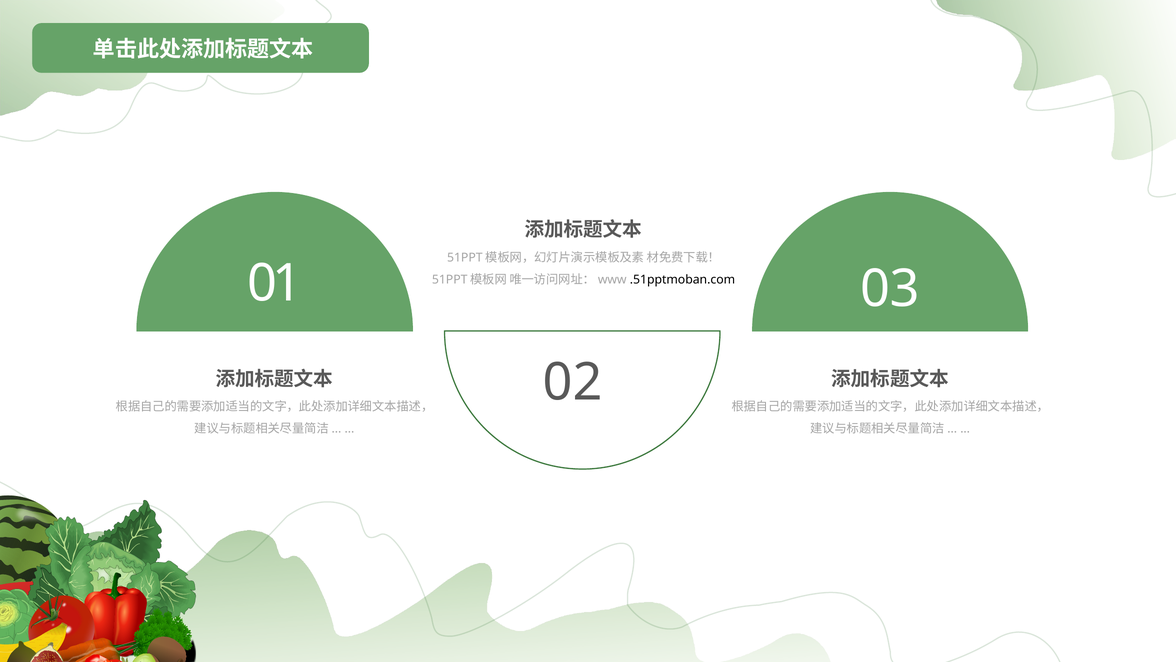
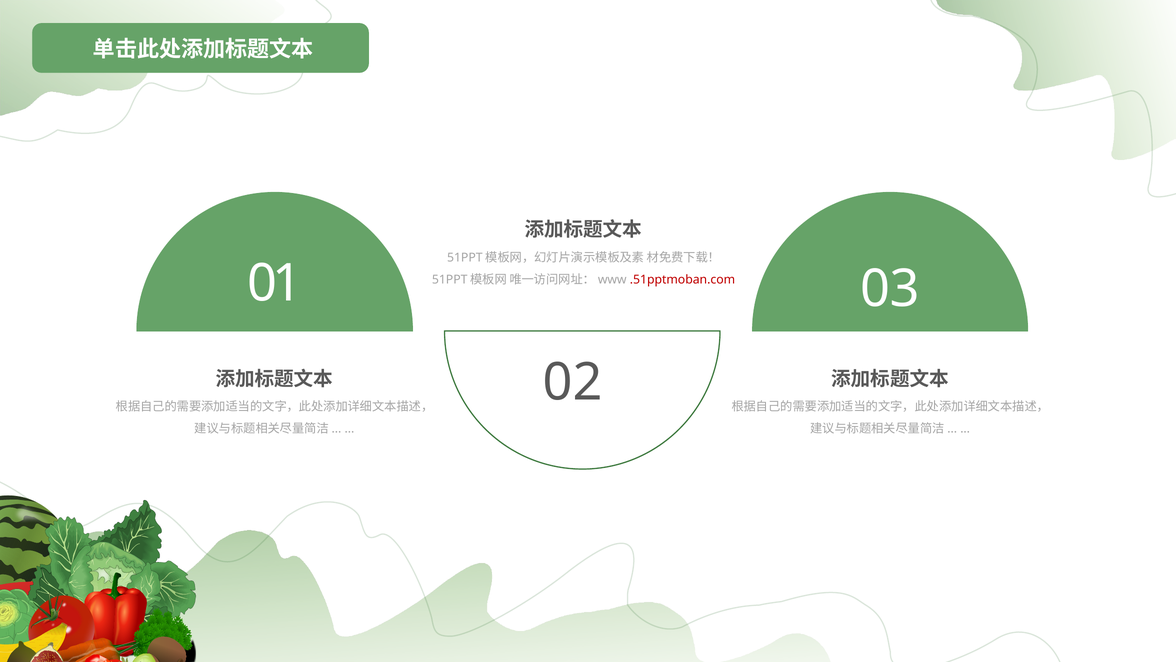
.51pptmoban.com colour: black -> red
